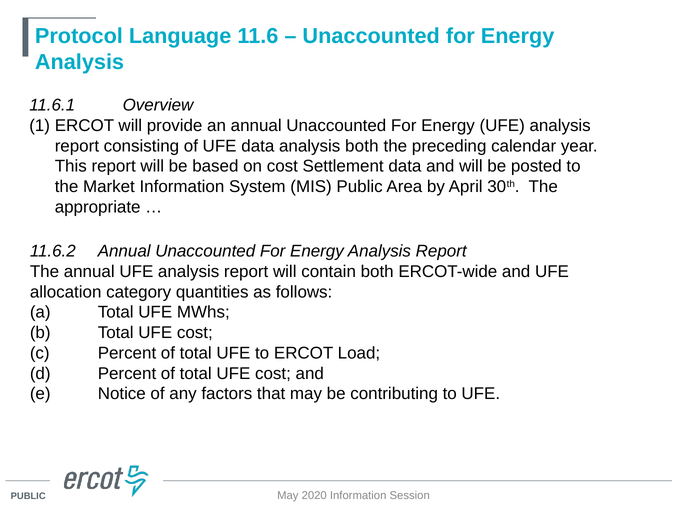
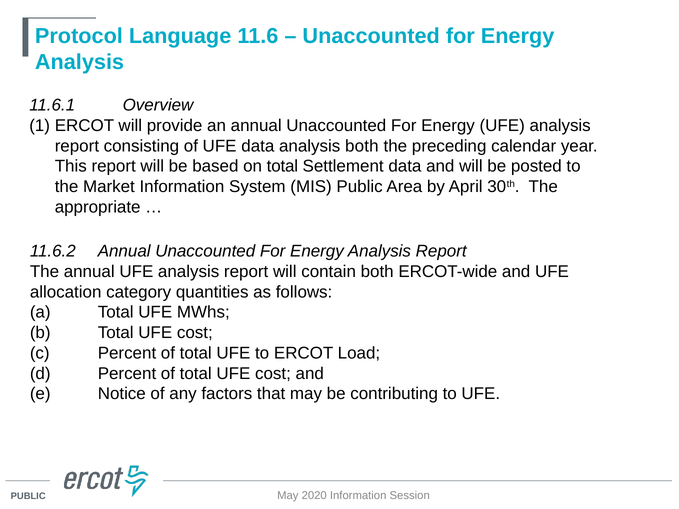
on cost: cost -> total
